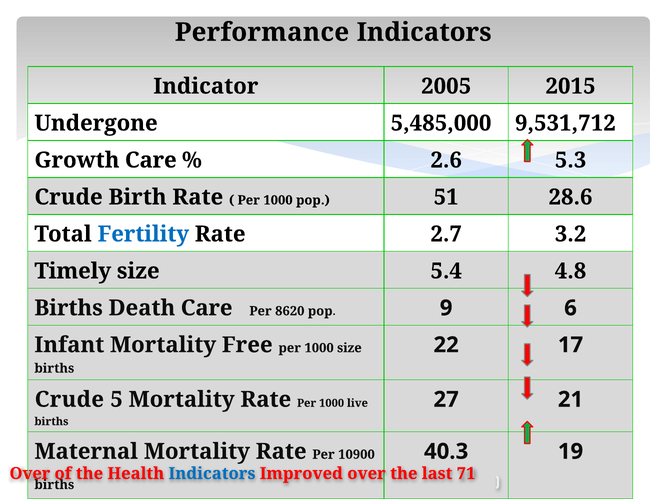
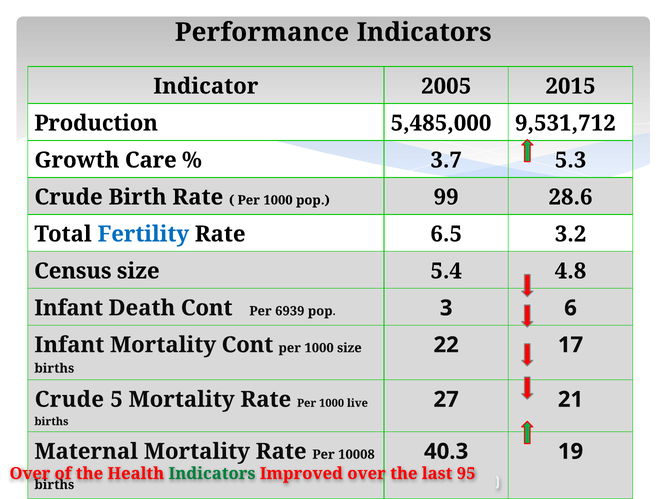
Undergone: Undergone -> Production
2.6: 2.6 -> 3.7
51: 51 -> 99
2.7: 2.7 -> 6.5
Timely: Timely -> Census
Births at (69, 308): Births -> Infant
Death Care: Care -> Cont
8620: 8620 -> 6939
9: 9 -> 3
Mortality Free: Free -> Cont
10900: 10900 -> 10008
Indicators at (212, 474) colour: blue -> green
71: 71 -> 95
